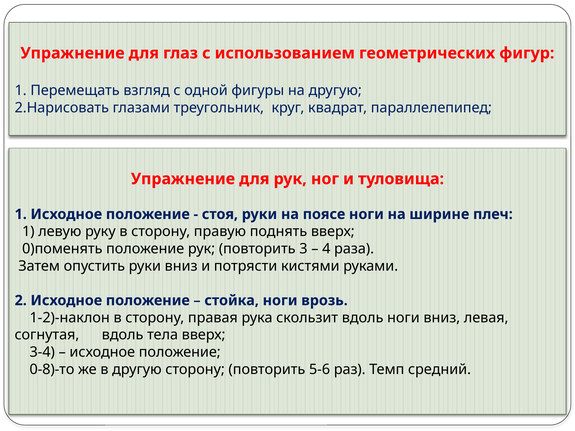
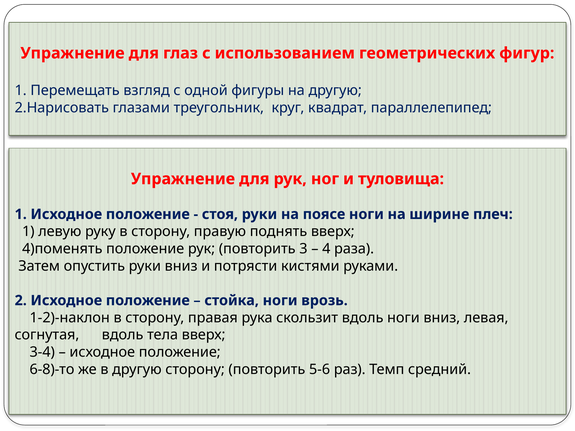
0)поменять: 0)поменять -> 4)поменять
0-8)-то: 0-8)-то -> 6-8)-то
